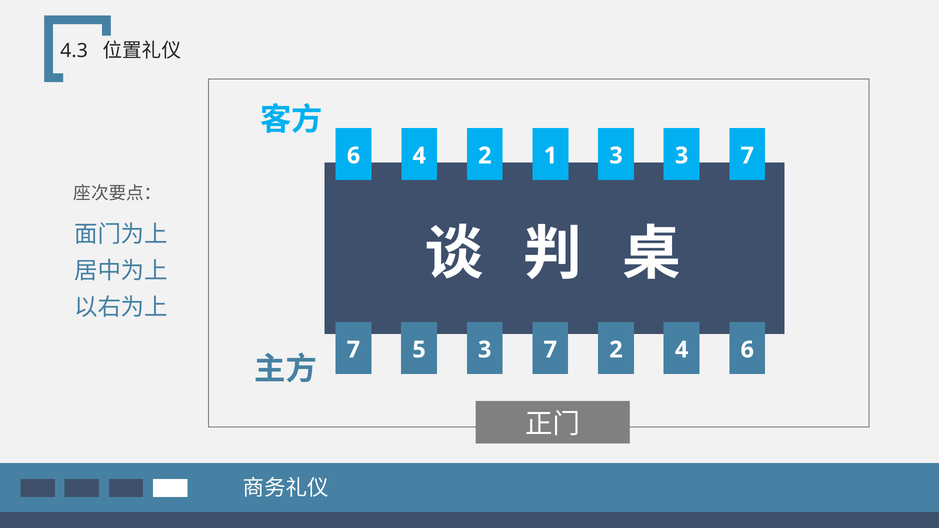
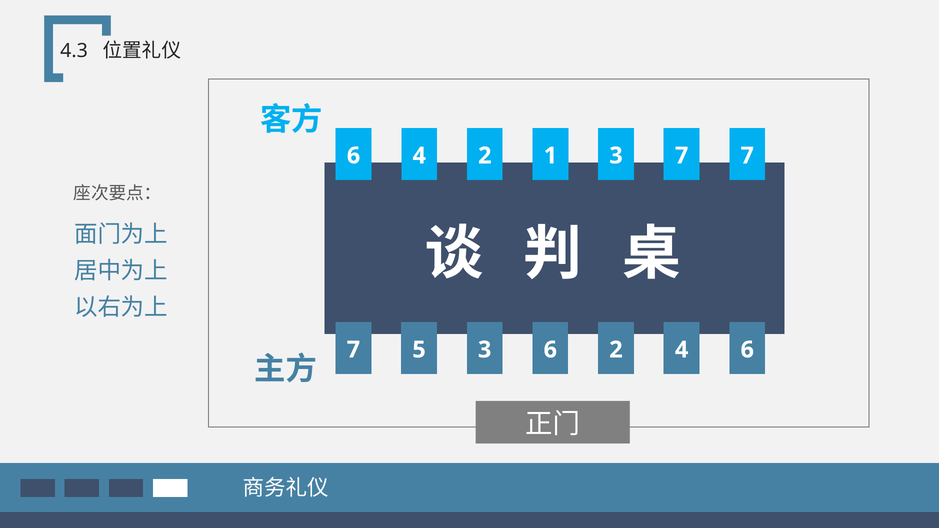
3 3: 3 -> 7
5 7: 7 -> 6
